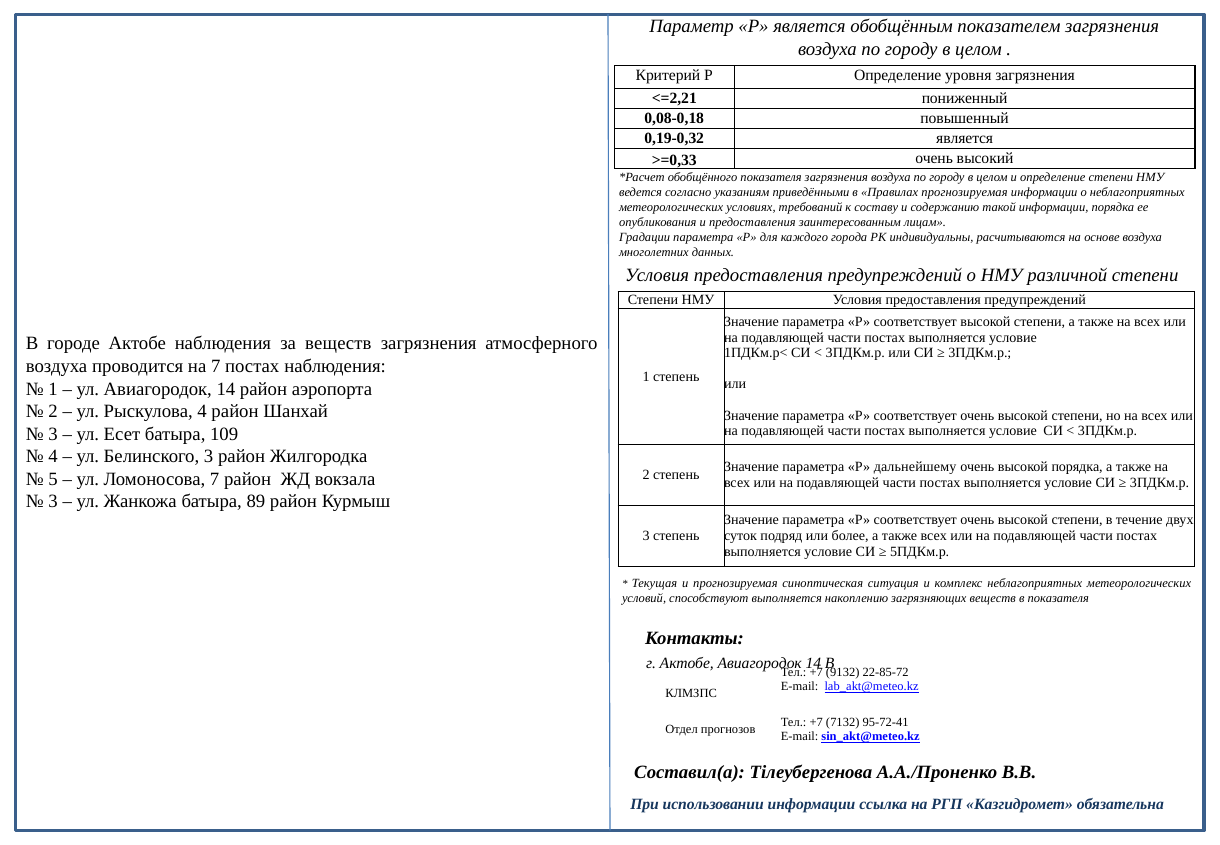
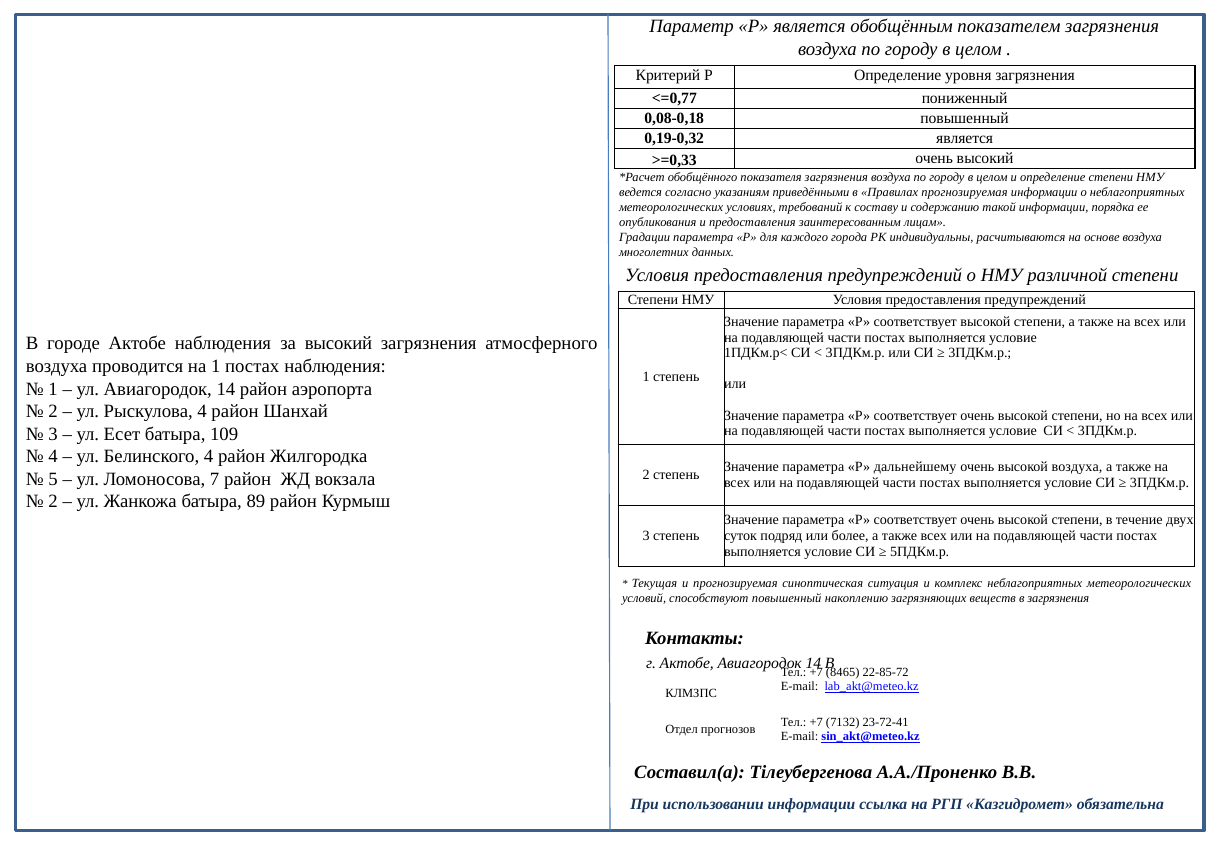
<=2,21: <=2,21 -> <=0,77
за веществ: веществ -> высокий
на 7: 7 -> 1
Белинского 3: 3 -> 4
высокой порядка: порядка -> воздуха
3 at (53, 501): 3 -> 2
способствуют выполняется: выполняется -> повышенный
в показателя: показателя -> загрязнения
9132: 9132 -> 8465
95-72-41: 95-72-41 -> 23-72-41
